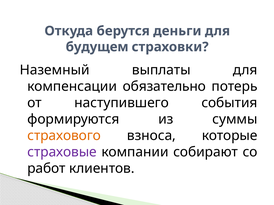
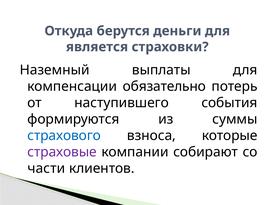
будущем: будущем -> является
страхового colour: orange -> blue
работ: работ -> части
